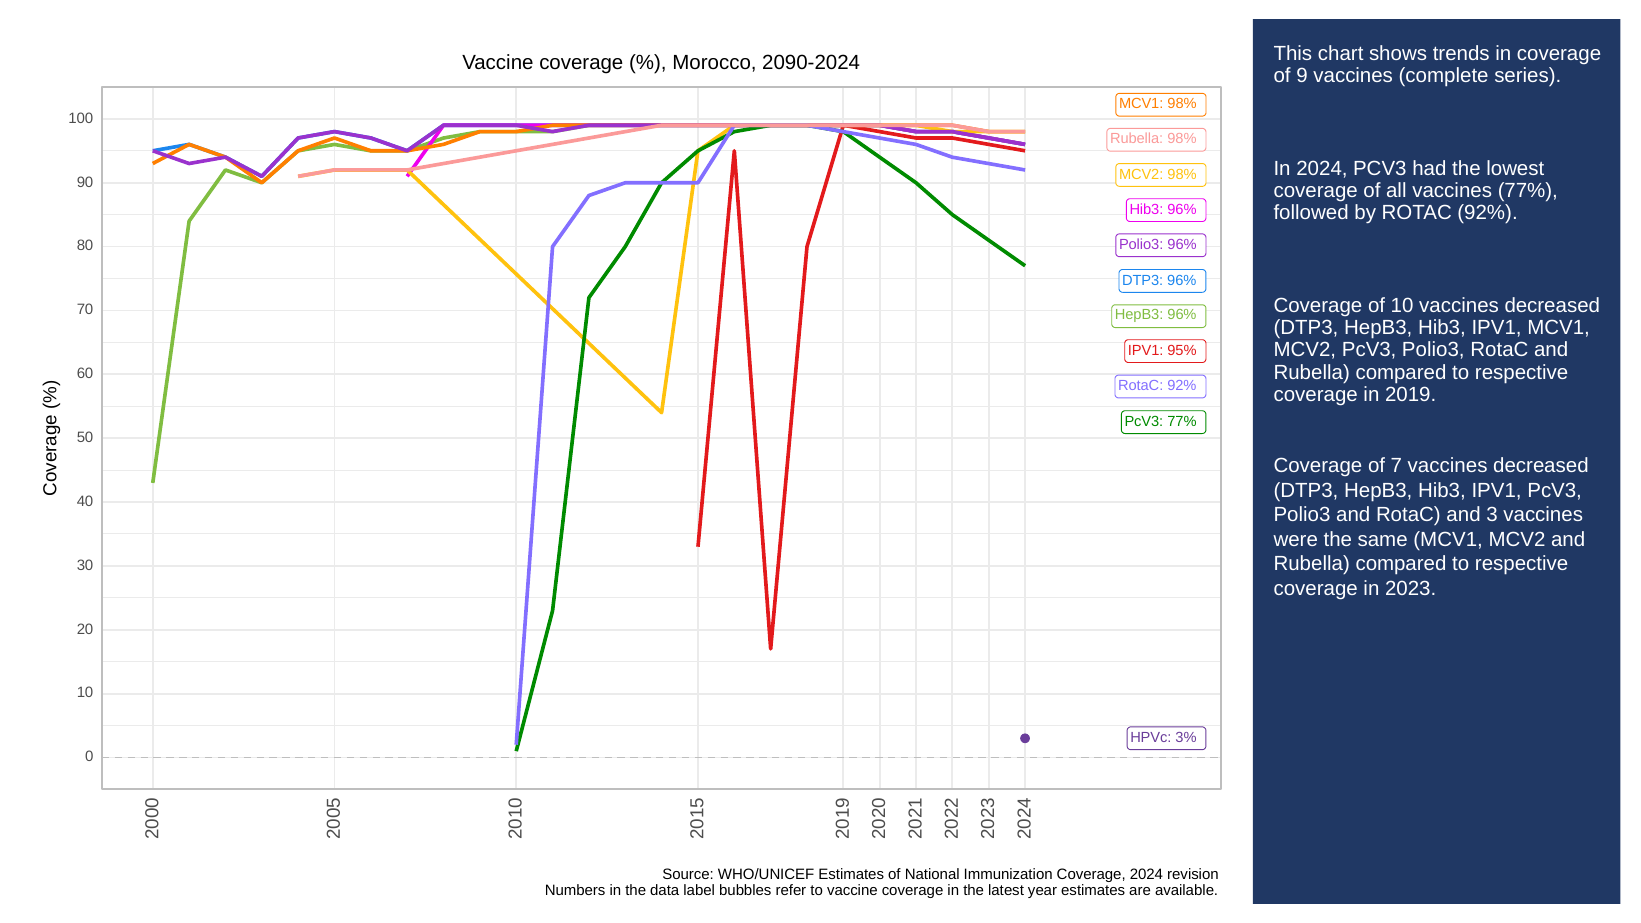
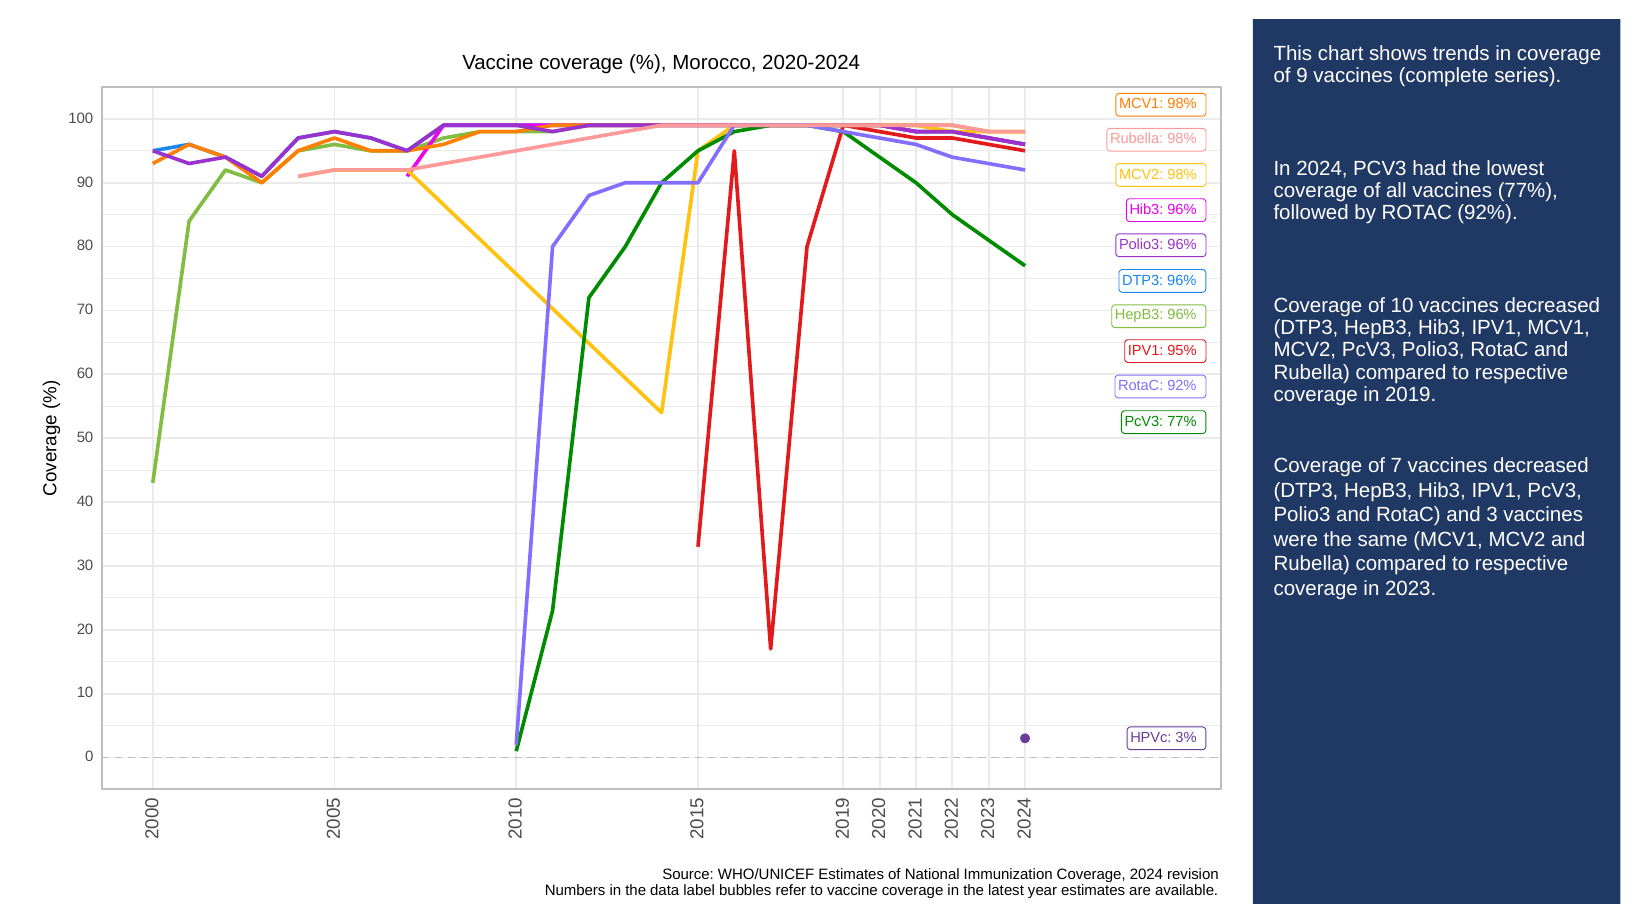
2090-2024: 2090-2024 -> 2020-2024
